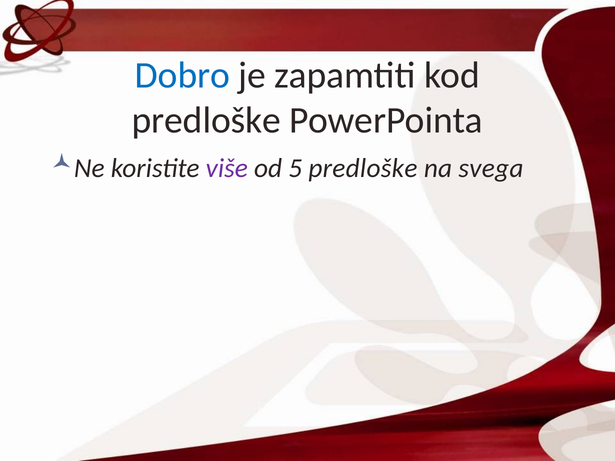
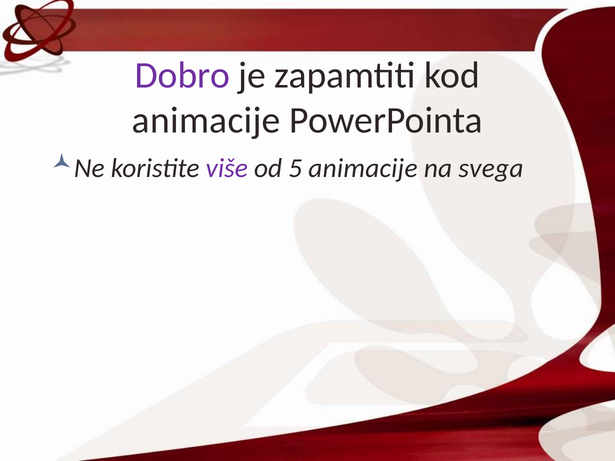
Dobro colour: blue -> purple
predloške at (206, 120): predloške -> animacije
5 predloške: predloške -> animacije
